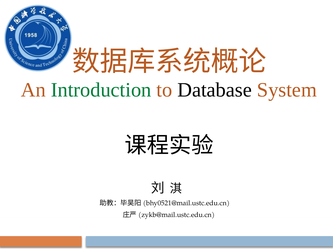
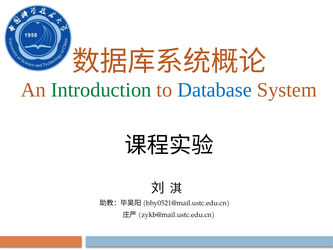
Database colour: black -> blue
